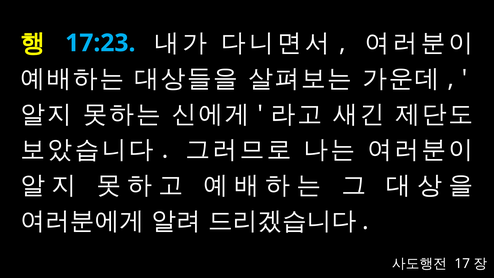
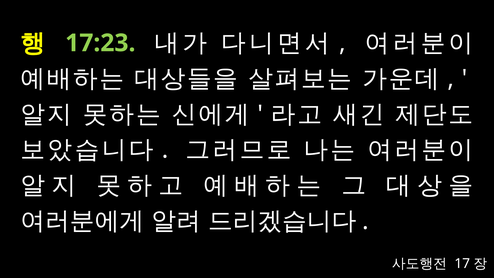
17:23 colour: light blue -> light green
